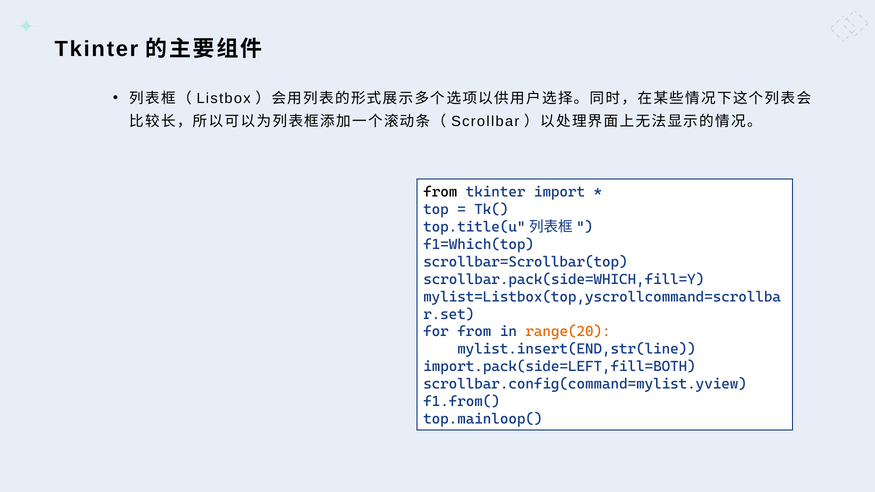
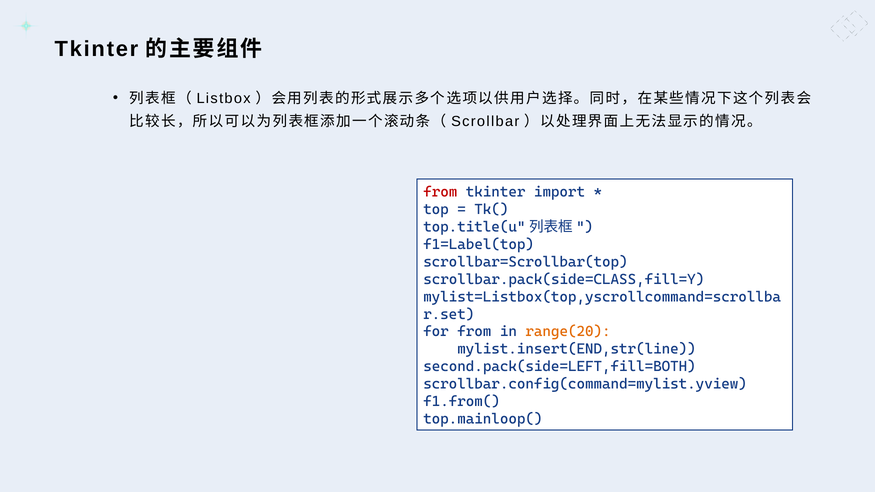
from at (440, 192) colour: black -> red
f1=Which(top: f1=Which(top -> f1=Label(top
scrollbar.pack(side=WHICH,fill=Y: scrollbar.pack(side=WHICH,fill=Y -> scrollbar.pack(side=CLASS,fill=Y
import.pack(side=LEFT,fill=BOTH: import.pack(side=LEFT,fill=BOTH -> second.pack(side=LEFT,fill=BOTH
